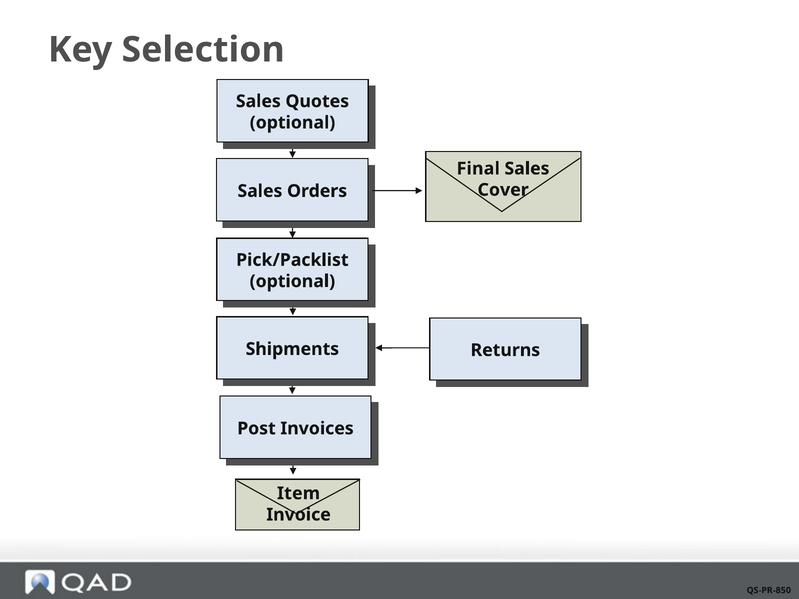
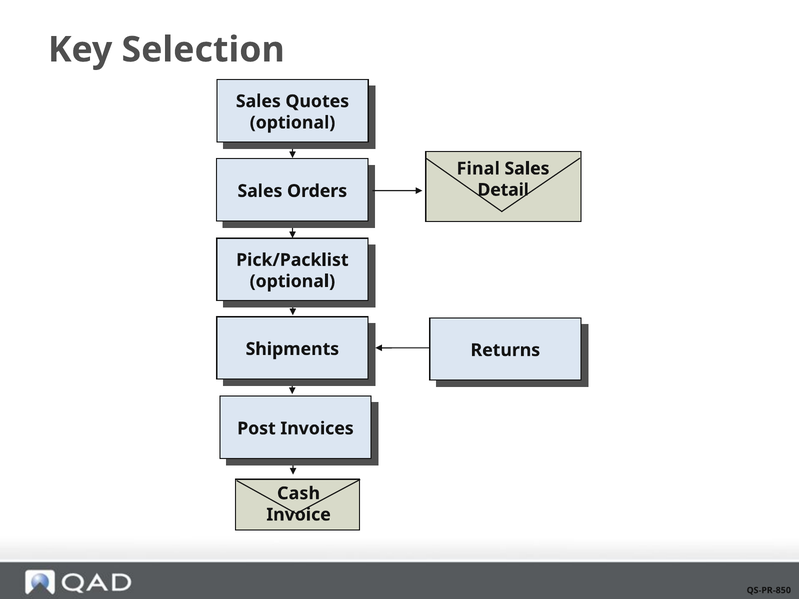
Cover: Cover -> Detail
Item: Item -> Cash
